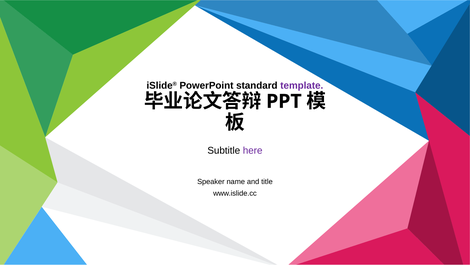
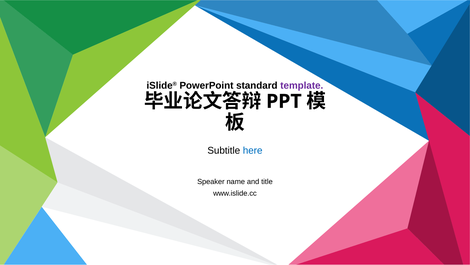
here colour: purple -> blue
